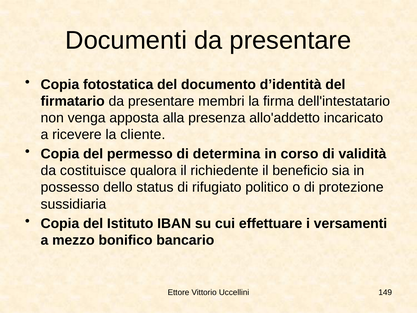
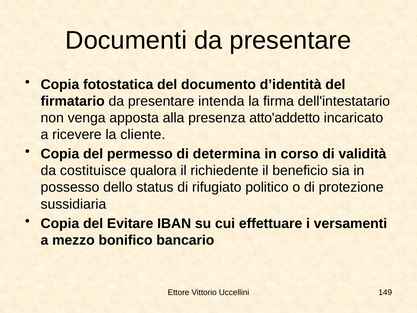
membri: membri -> intenda
allo'addetto: allo'addetto -> atto'addetto
Istituto: Istituto -> Evitare
